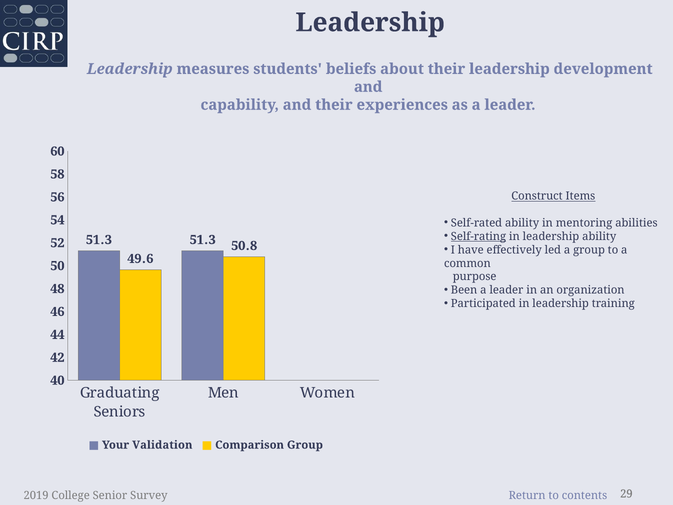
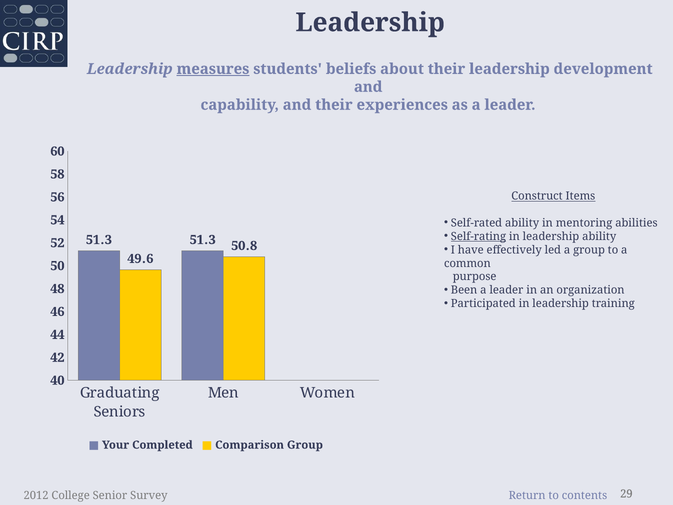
measures underline: none -> present
Validation: Validation -> Completed
2019: 2019 -> 2012
